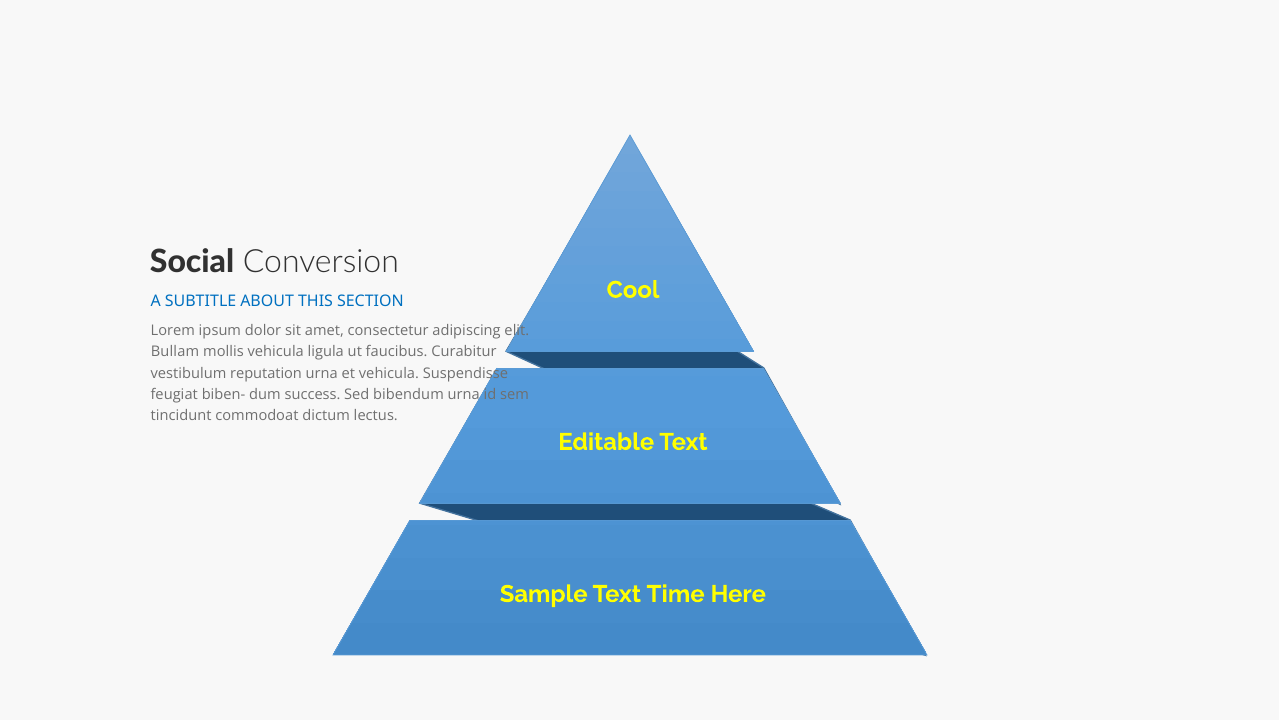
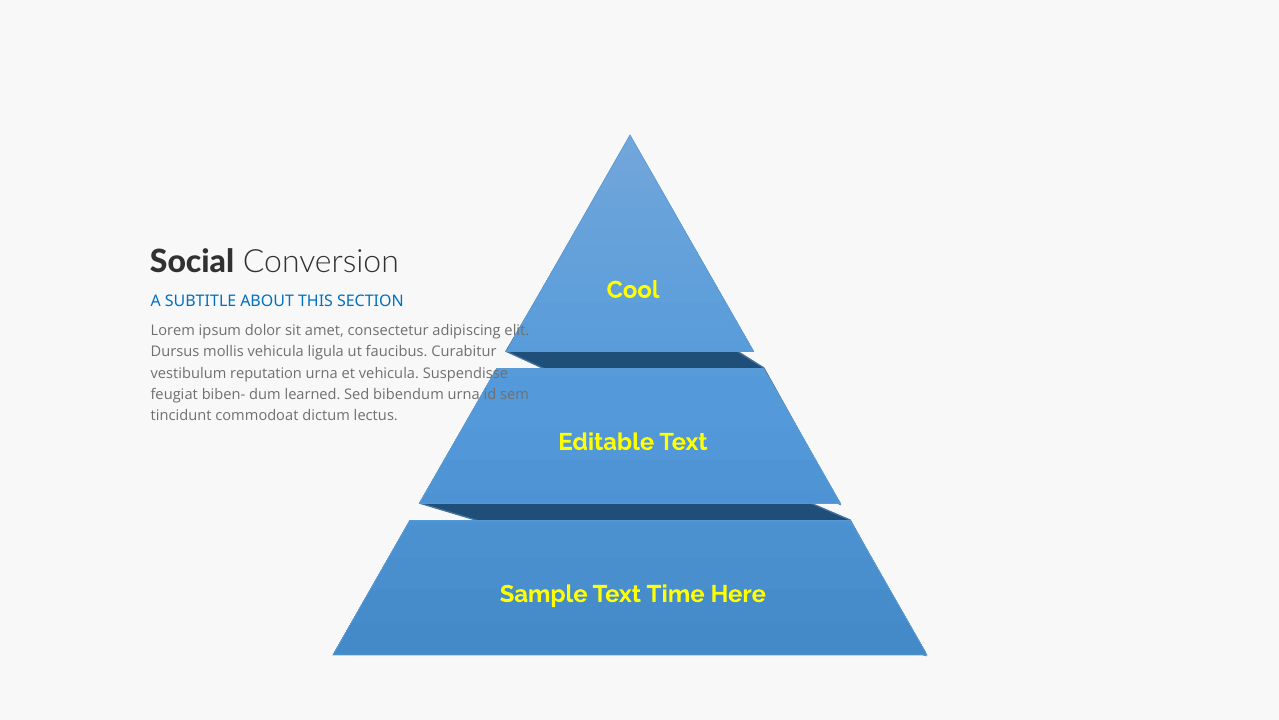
Bullam: Bullam -> Dursus
success: success -> learned
